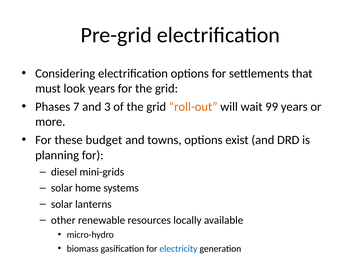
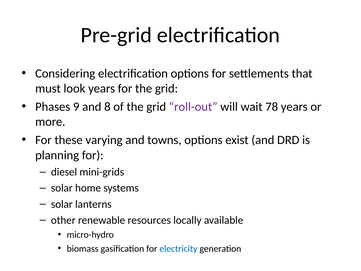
7: 7 -> 9
3: 3 -> 8
roll-out colour: orange -> purple
99: 99 -> 78
budget: budget -> varying
